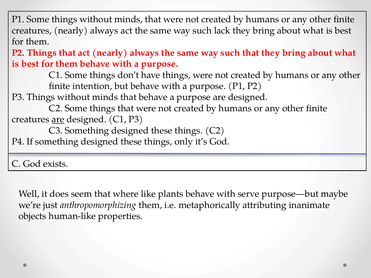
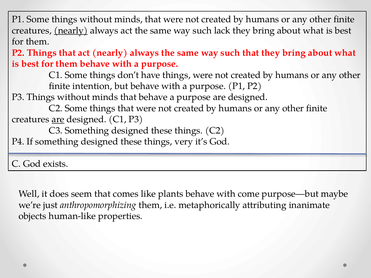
nearly at (71, 30) underline: none -> present
only: only -> very
where: where -> comes
serve: serve -> come
